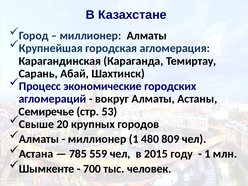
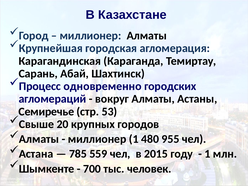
экономические: экономические -> одновременно
809: 809 -> 955
